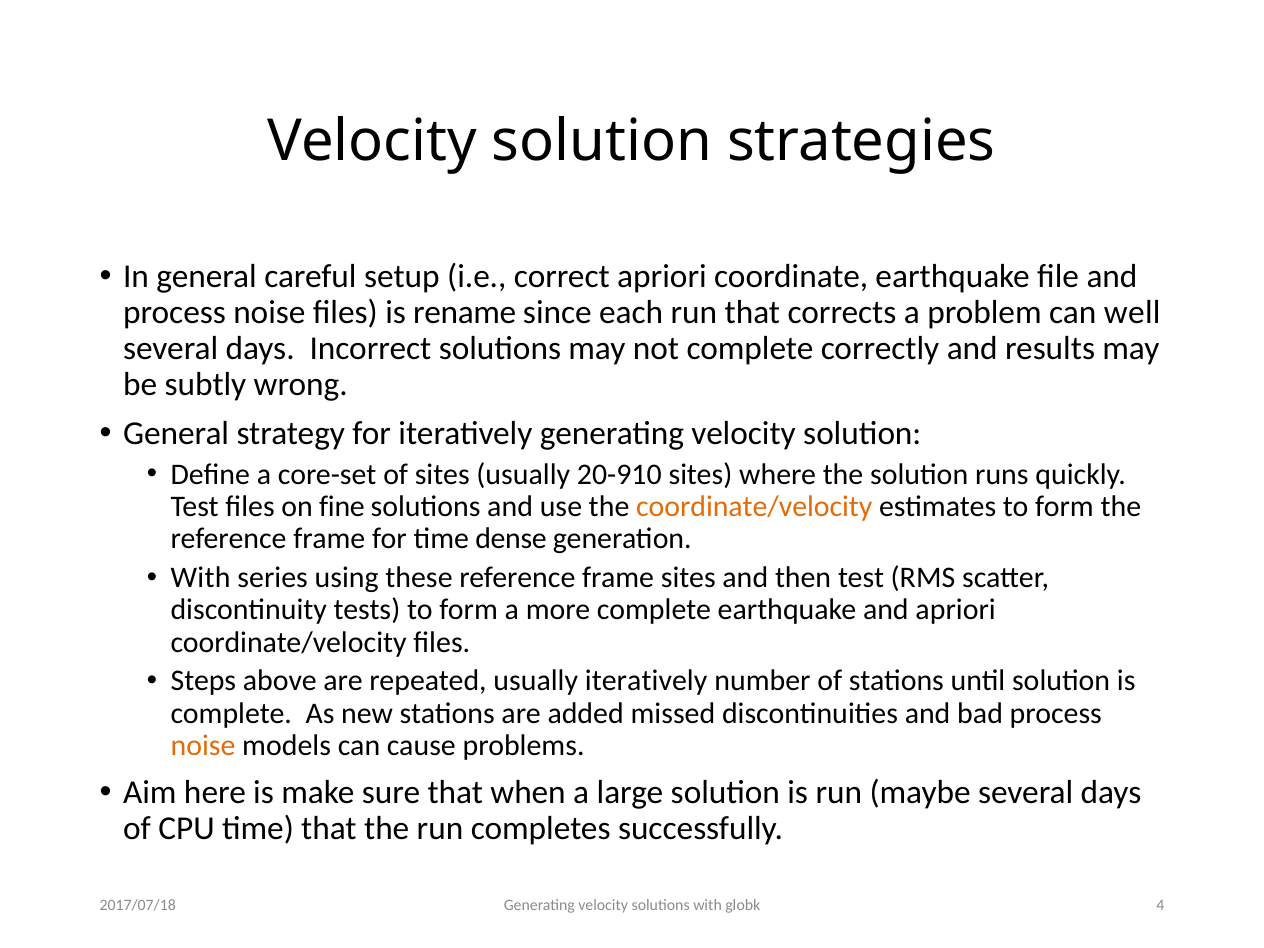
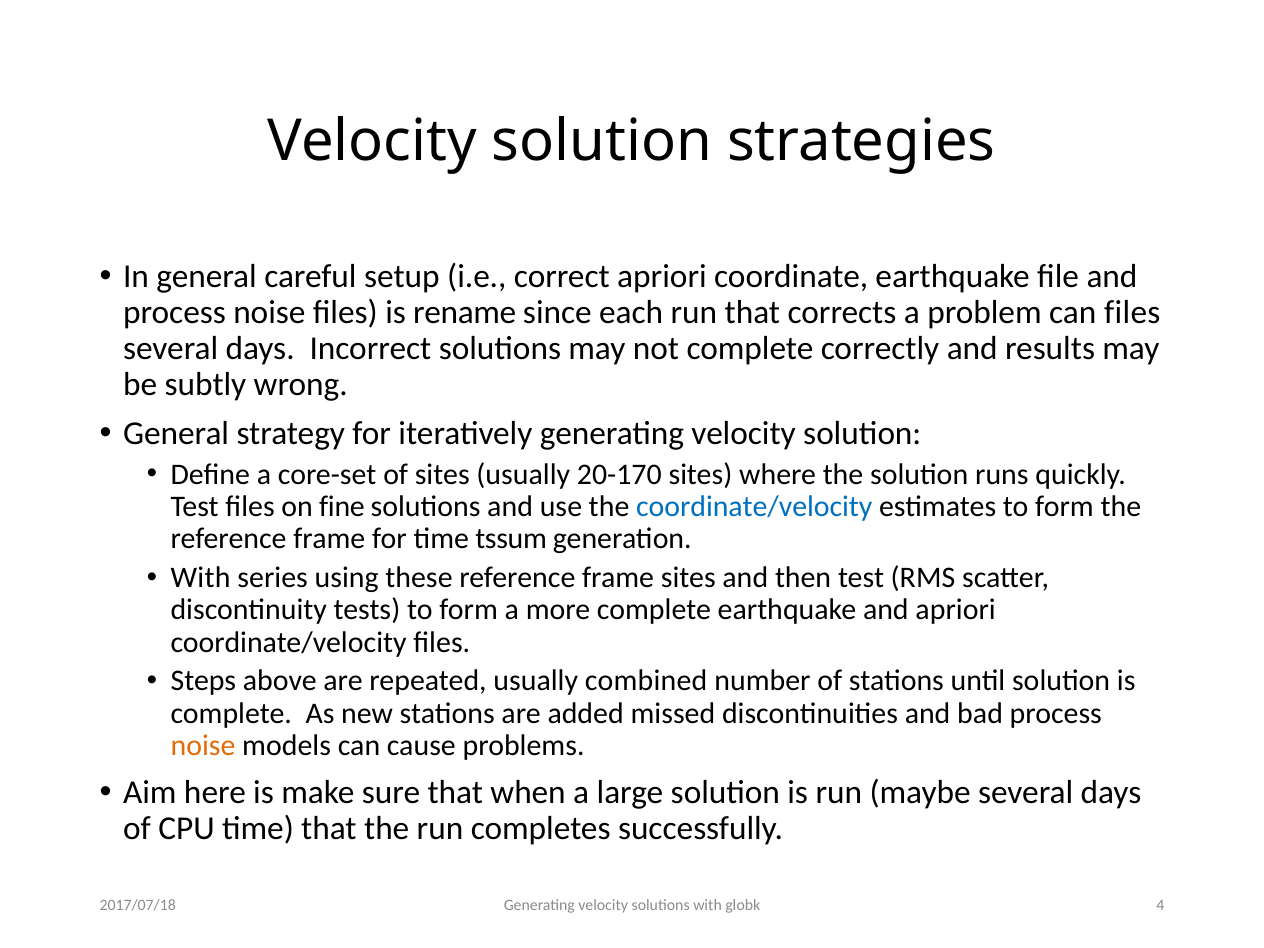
can well: well -> files
20-910: 20-910 -> 20-170
coordinate/velocity at (754, 507) colour: orange -> blue
dense: dense -> tssum
usually iteratively: iteratively -> combined
